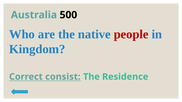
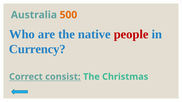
500 colour: black -> orange
Kingdom: Kingdom -> Currency
Residence: Residence -> Christmas
